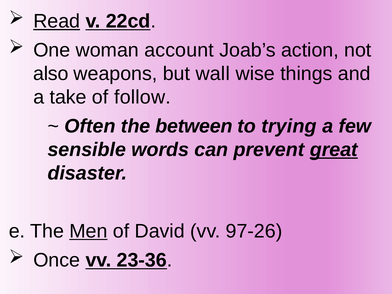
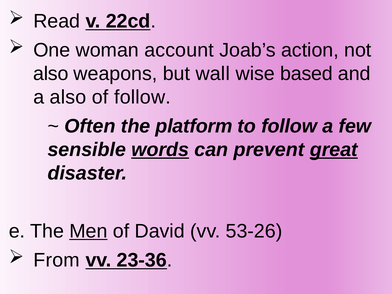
Read underline: present -> none
things: things -> based
a take: take -> also
between: between -> platform
to trying: trying -> follow
words underline: none -> present
97-26: 97-26 -> 53-26
Once: Once -> From
